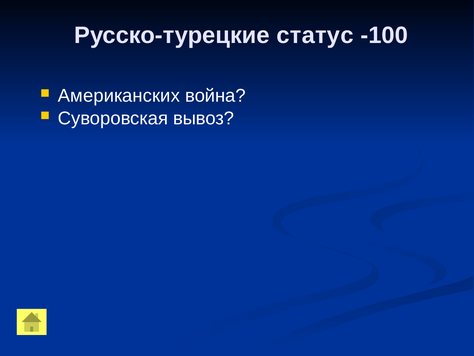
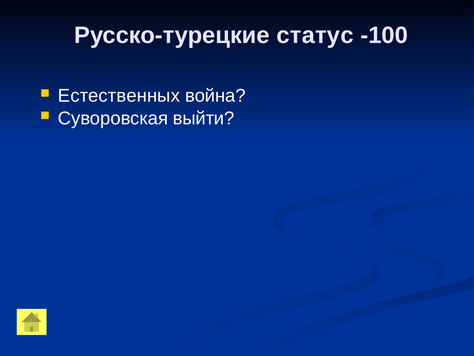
Американских: Американских -> Естественных
вывоз: вывоз -> выйти
